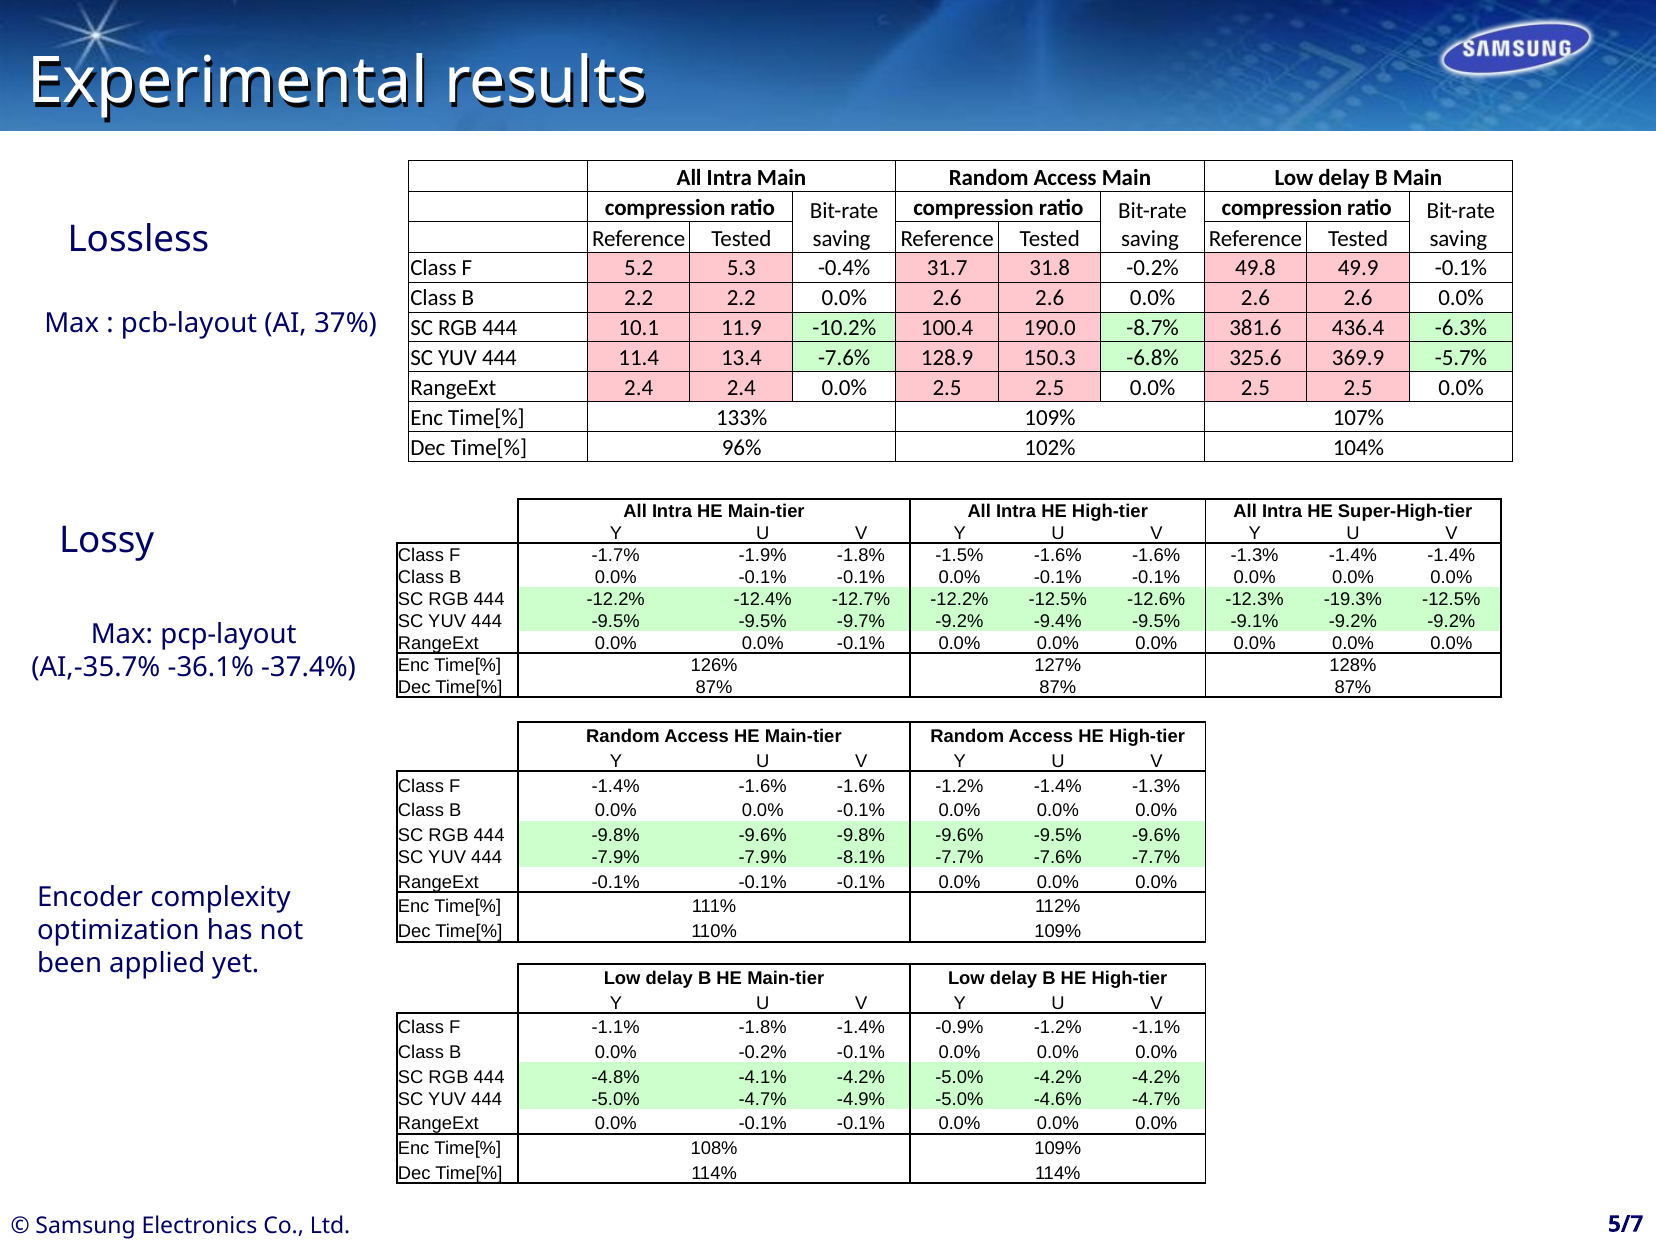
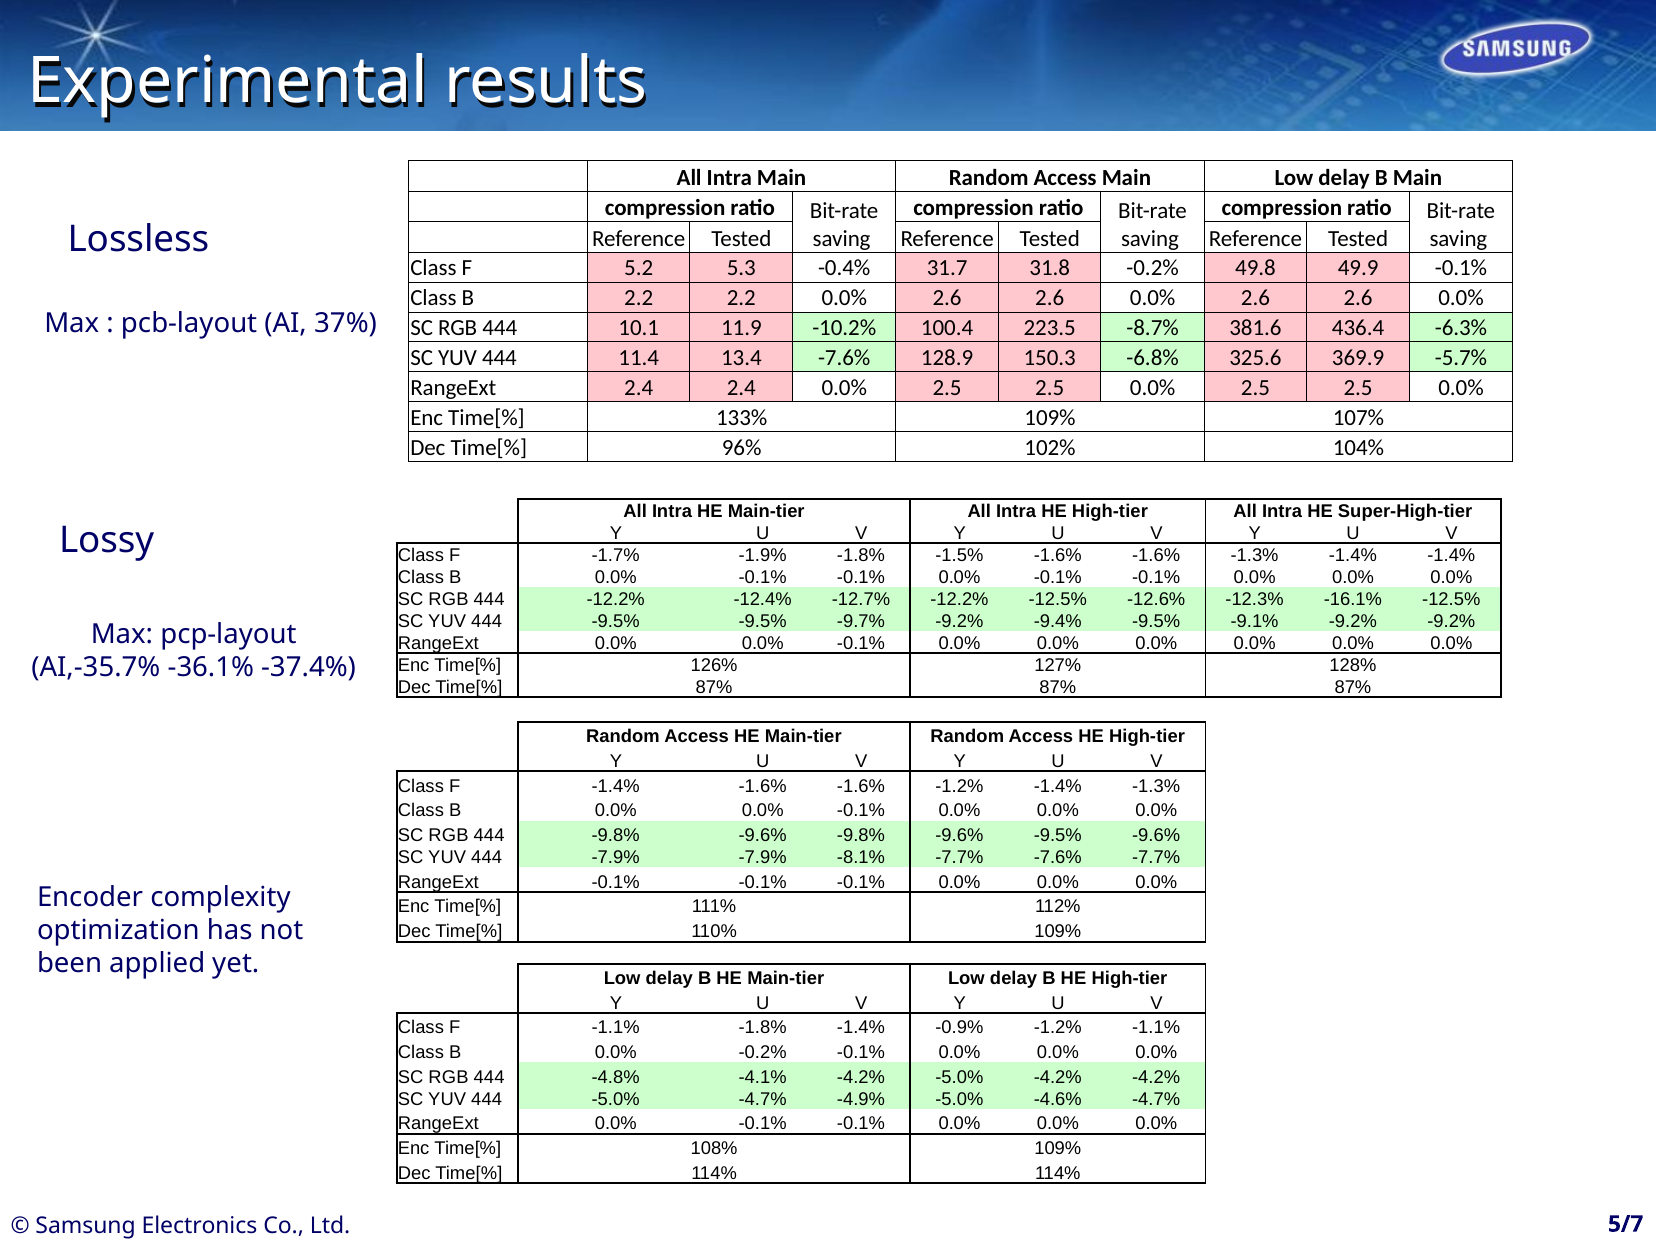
190.0: 190.0 -> 223.5
-19.3%: -19.3% -> -16.1%
